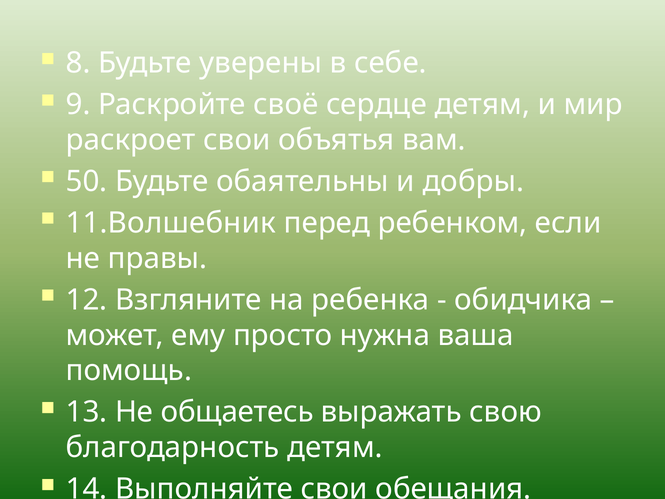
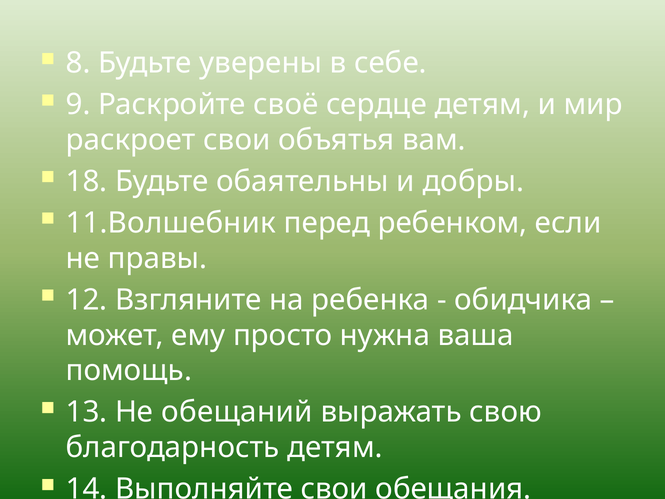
50: 50 -> 18
общаетесь: общаетесь -> обещаний
